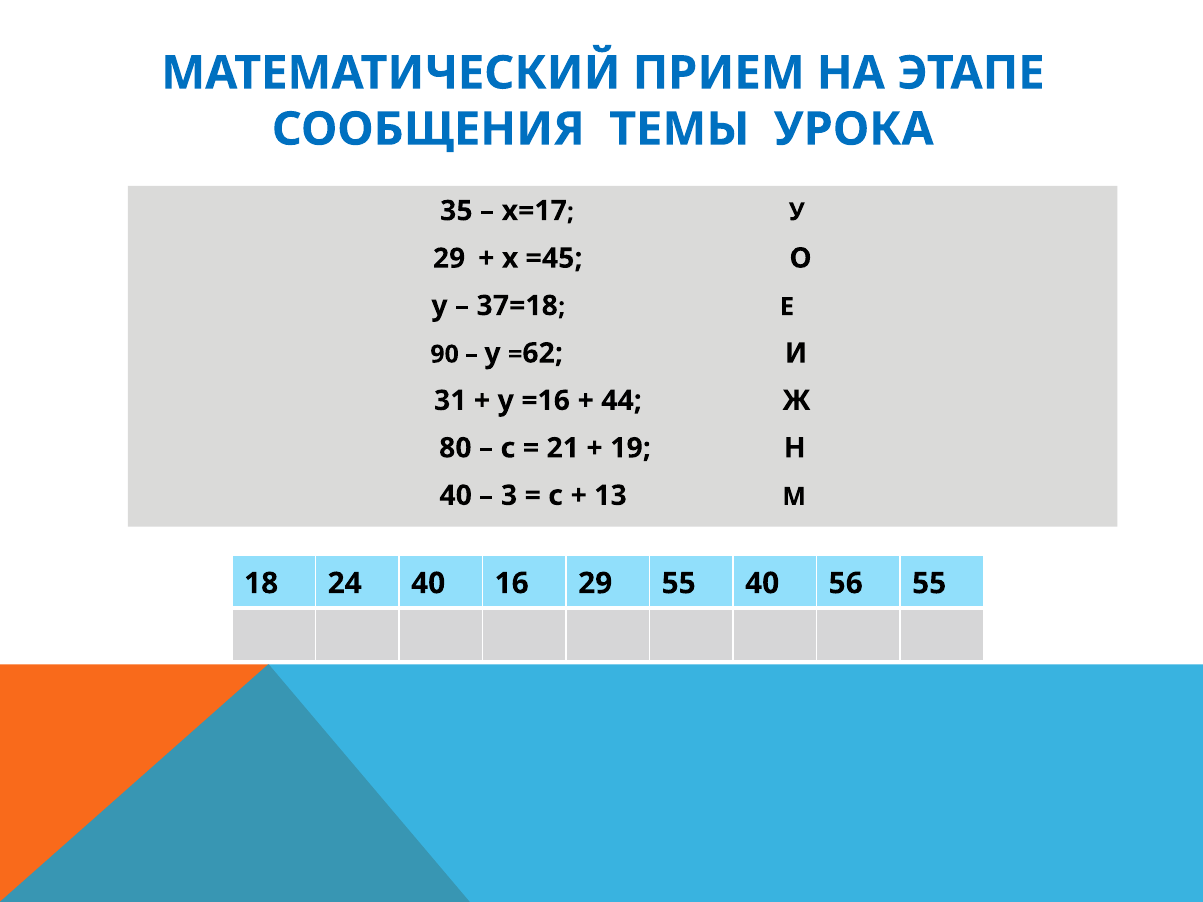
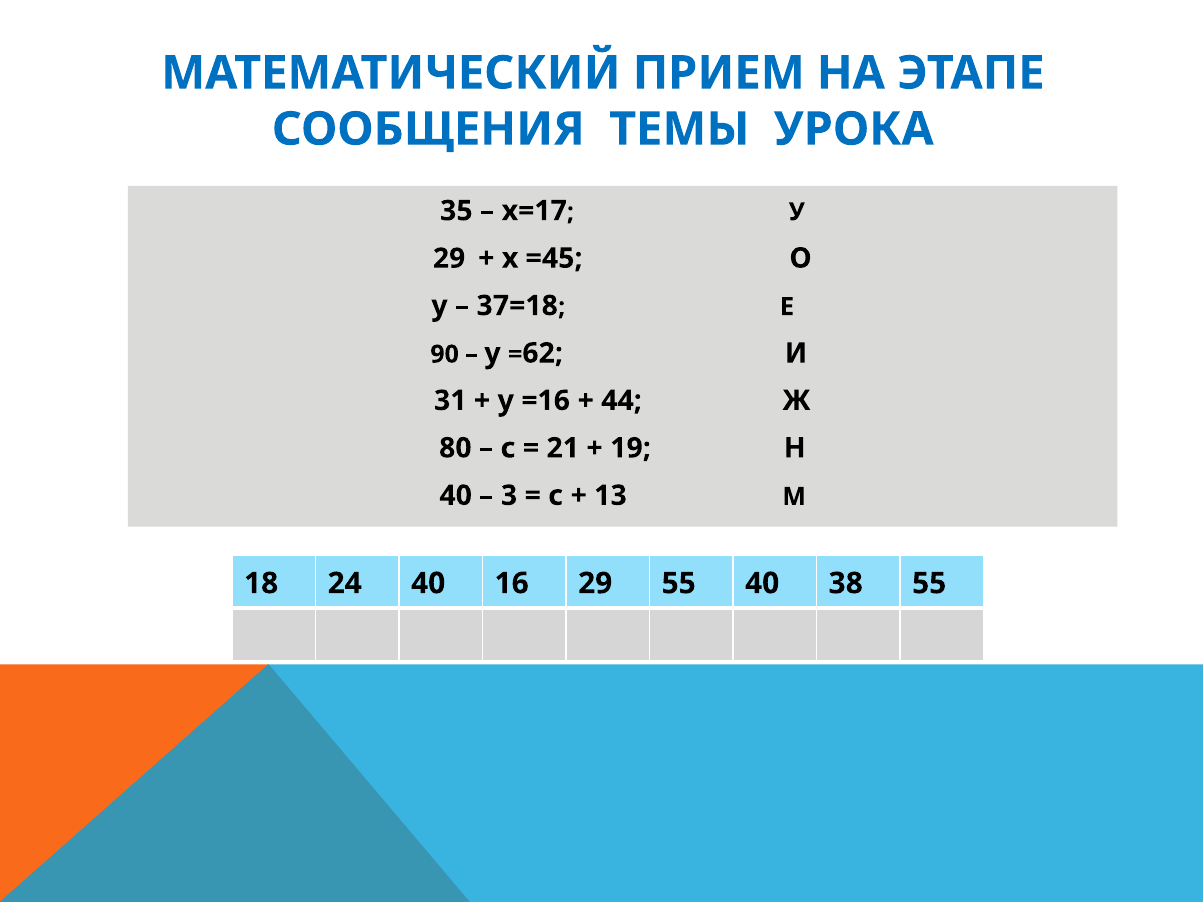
56: 56 -> 38
